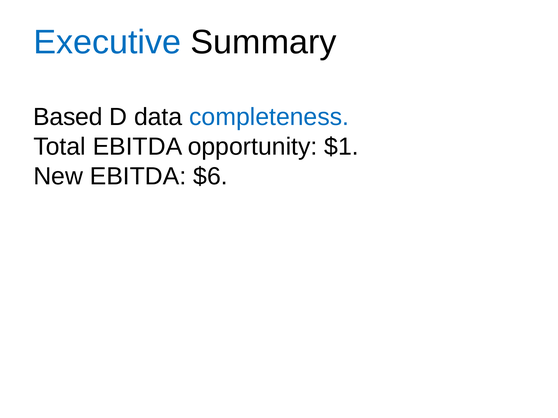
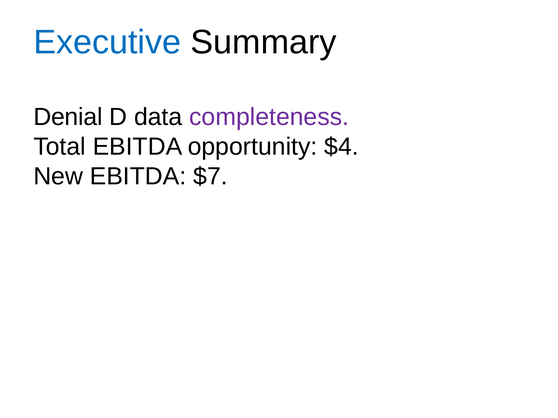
Based: Based -> Denial
completeness colour: blue -> purple
$1: $1 -> $4
$6: $6 -> $7
